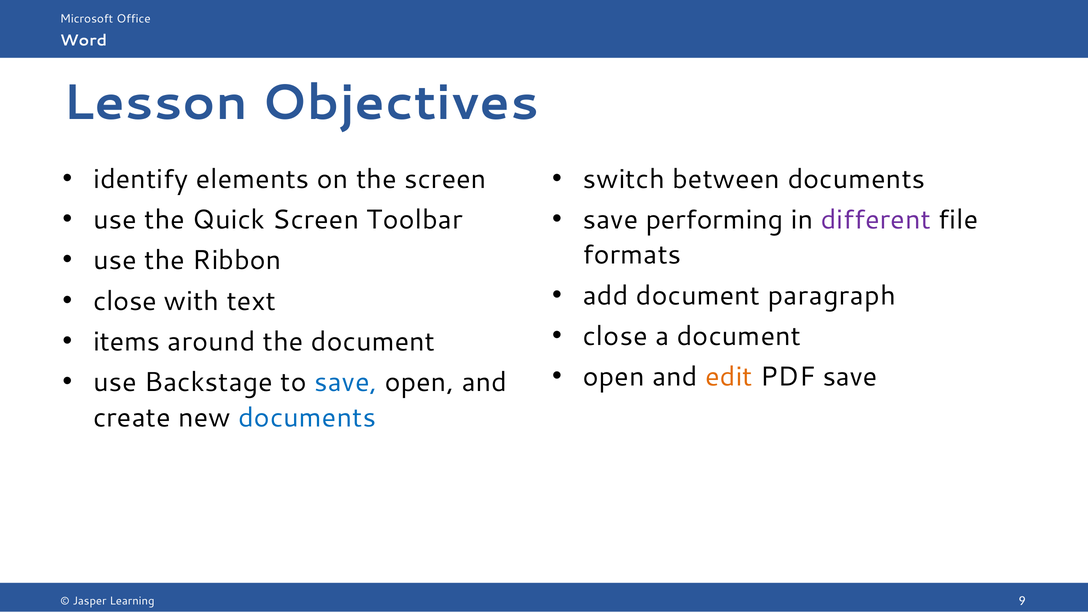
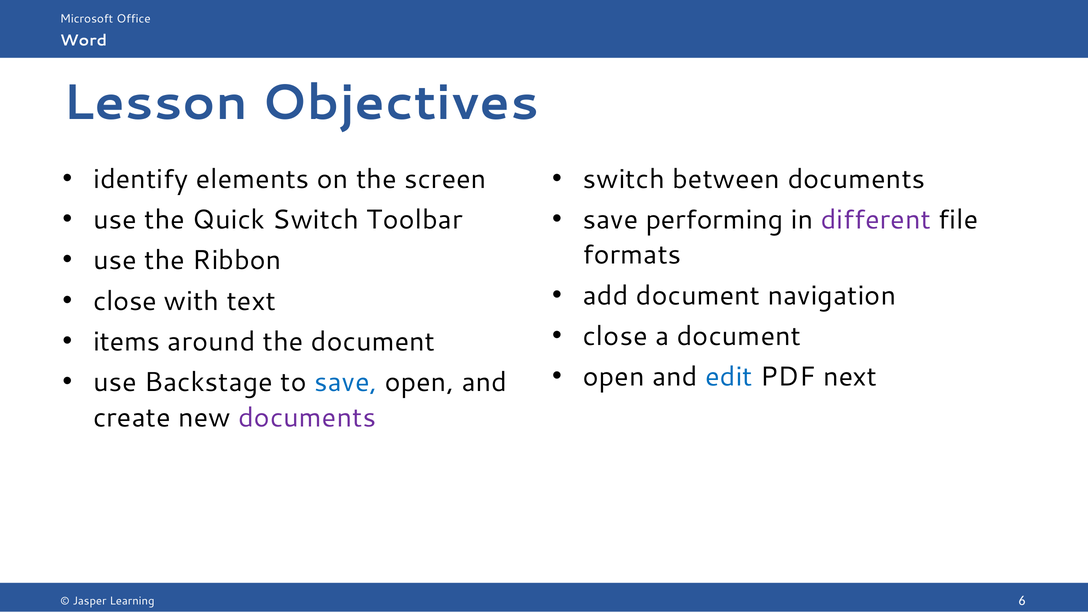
Quick Screen: Screen -> Switch
paragraph: paragraph -> navigation
edit colour: orange -> blue
PDF save: save -> next
documents at (307, 418) colour: blue -> purple
9: 9 -> 6
